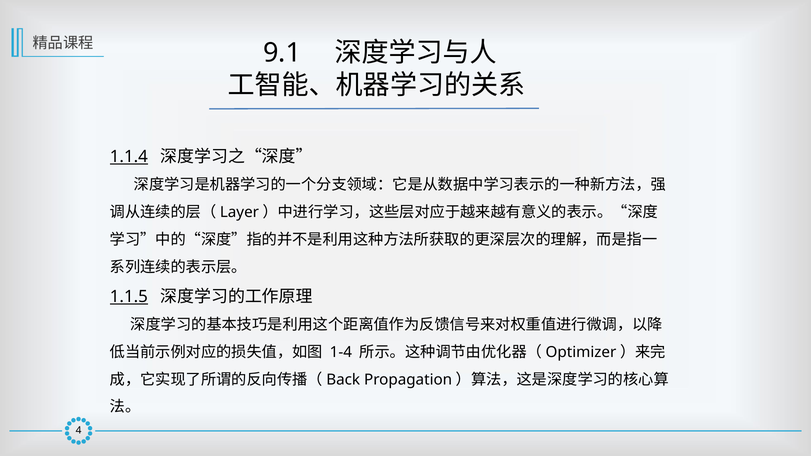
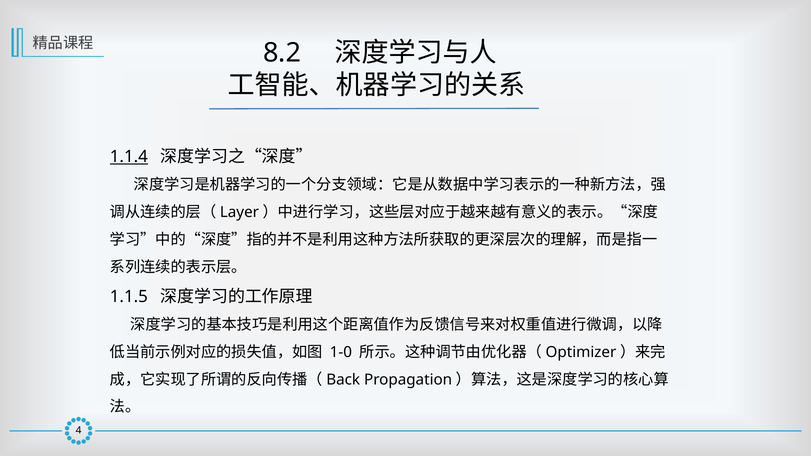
9.1: 9.1 -> 8.2
1.1.5 underline: present -> none
1-4: 1-4 -> 1-0
